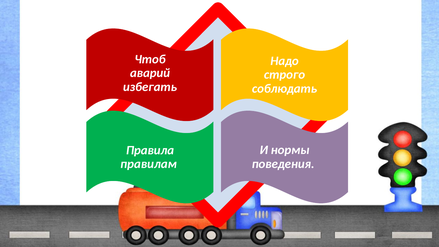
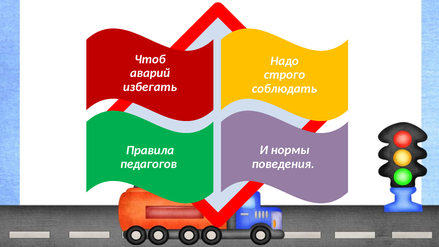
правилам: правилам -> педагогов
